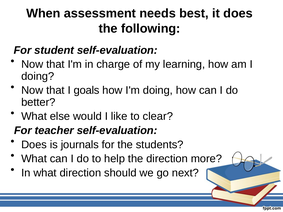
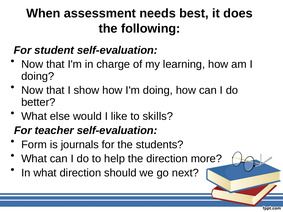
goals: goals -> show
clear: clear -> skills
Does at (34, 145): Does -> Form
